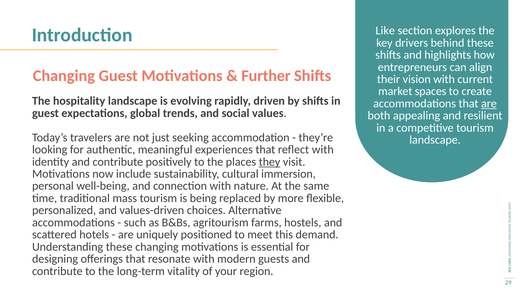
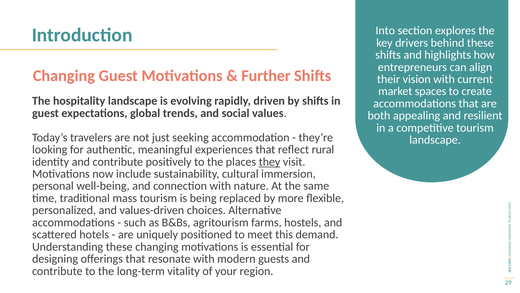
Like: Like -> Into
are at (489, 103) underline: present -> none
reflect with: with -> rural
